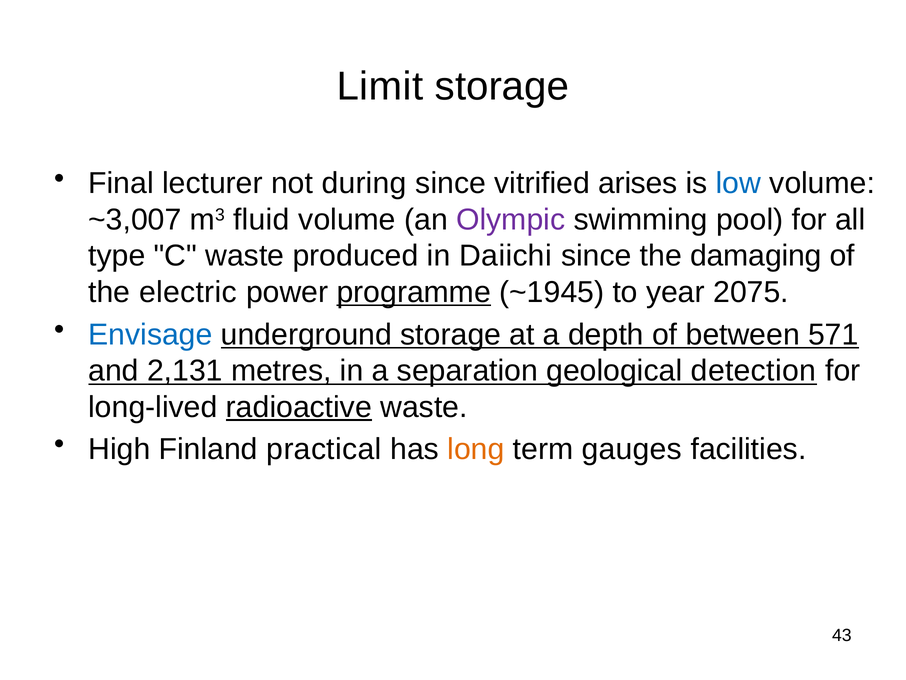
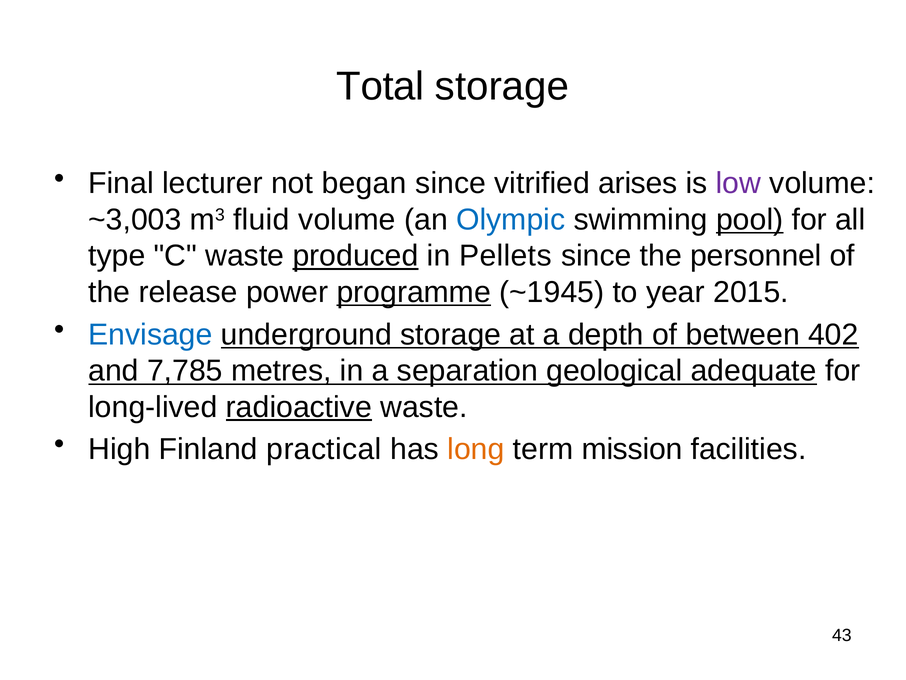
Limit: Limit -> Total
during: during -> began
low colour: blue -> purple
~3,007: ~3,007 -> ~3,003
Olympic colour: purple -> blue
pool underline: none -> present
produced underline: none -> present
Daiichi: Daiichi -> Pellets
damaging: damaging -> personnel
electric: electric -> release
2075: 2075 -> 2015
571: 571 -> 402
2,131: 2,131 -> 7,785
detection: detection -> adequate
gauges: gauges -> mission
